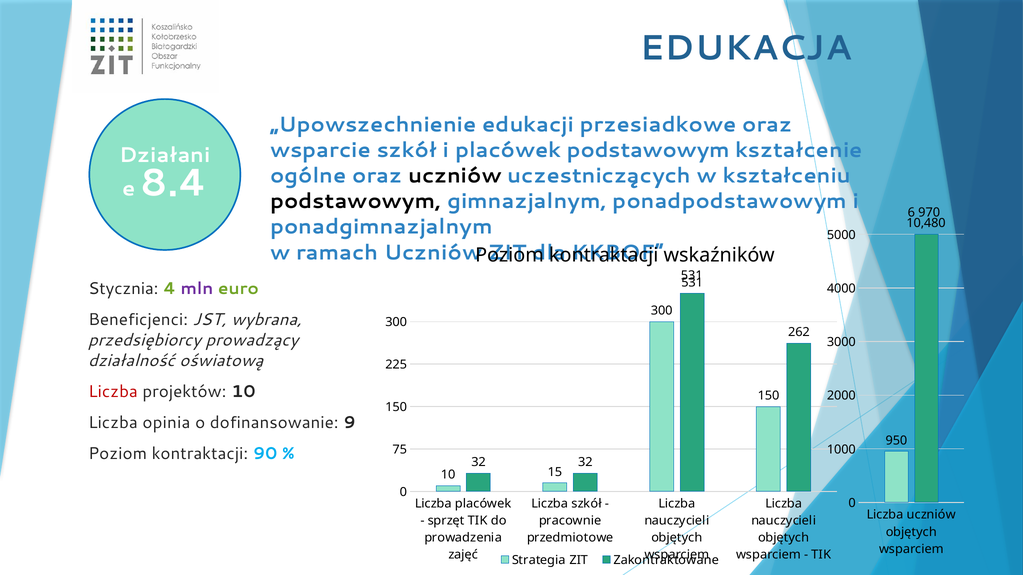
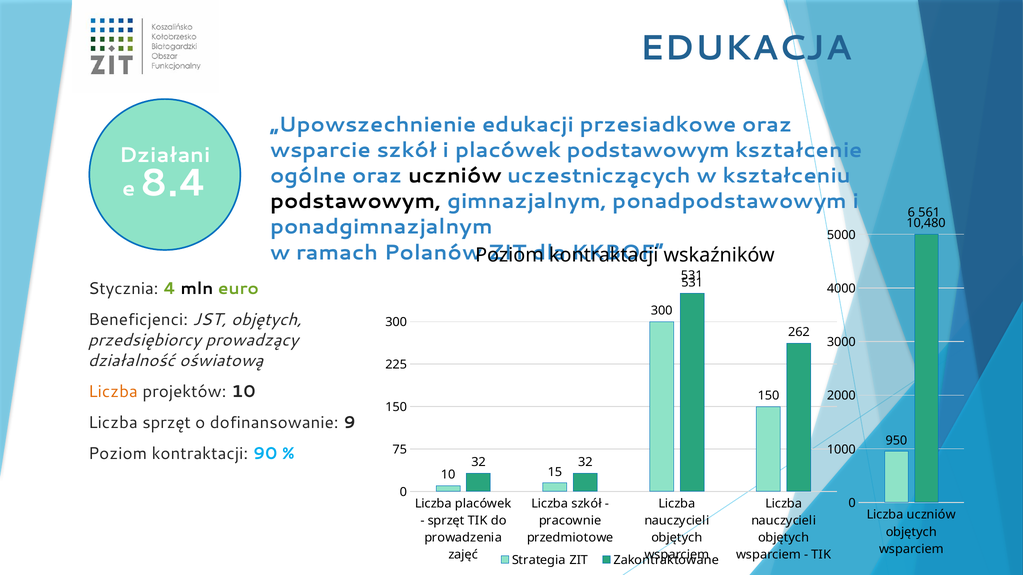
970: 970 -> 561
ramach Uczniów: Uczniów -> Polanów
mln colour: purple -> black
JST wybrana: wybrana -> objętych
Liczba at (113, 392) colour: red -> orange
Liczba opinia: opinia -> sprzęt
